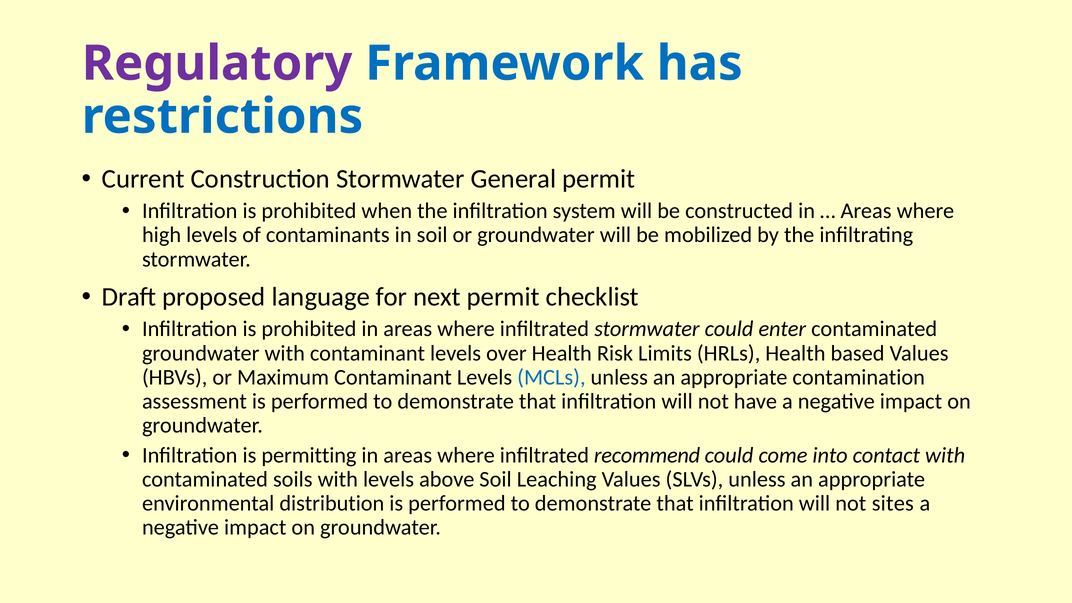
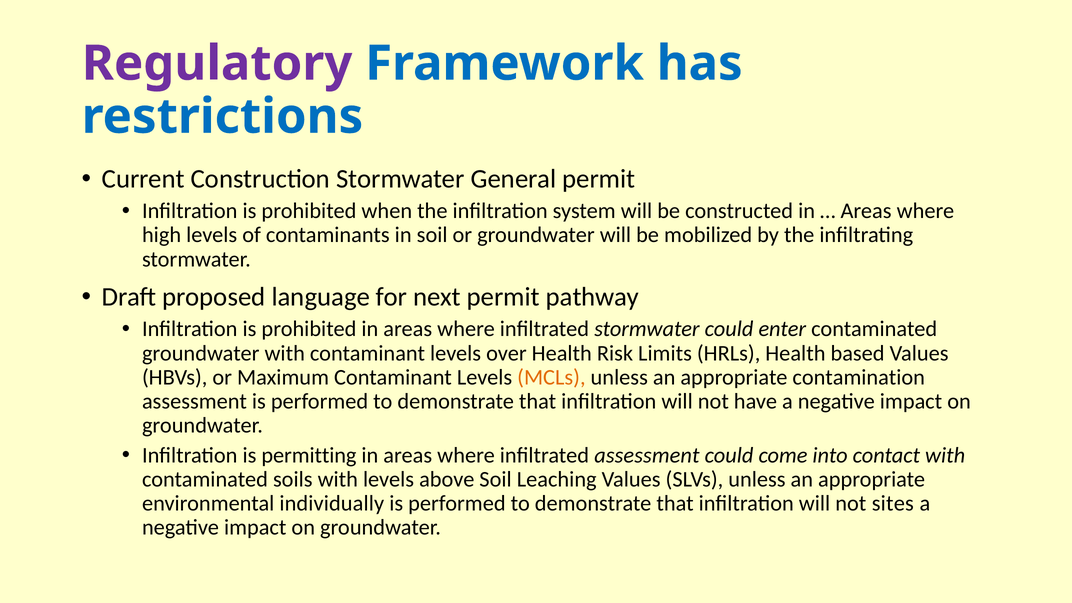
checklist: checklist -> pathway
MCLs colour: blue -> orange
infiltrated recommend: recommend -> assessment
distribution: distribution -> individually
